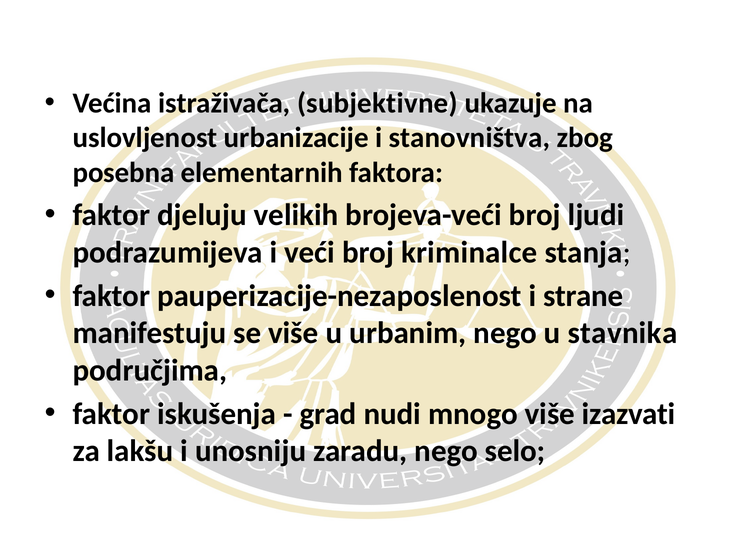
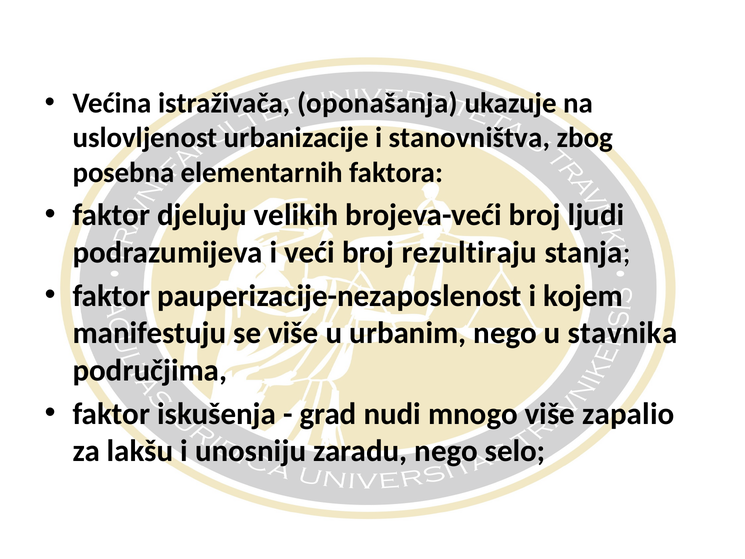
subjektivne: subjektivne -> oponašanja
kriminalce: kriminalce -> rezultiraju
strane: strane -> kojem
izazvati: izazvati -> zapalio
